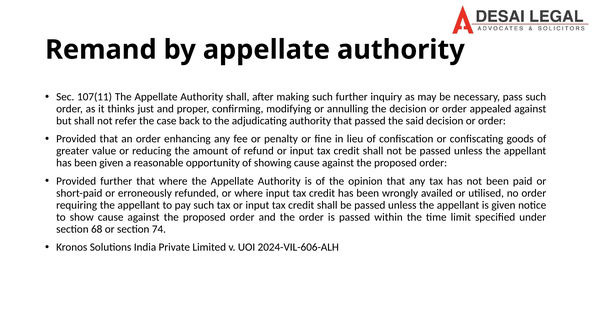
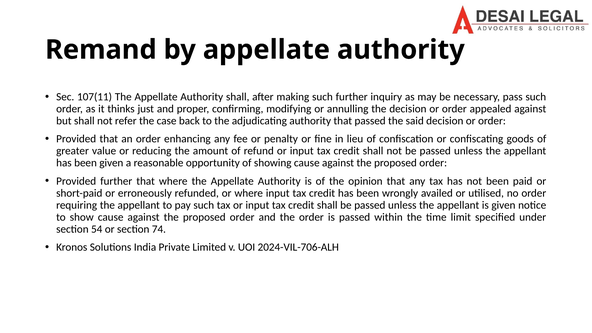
68: 68 -> 54
2024-VIL-606-ALH: 2024-VIL-606-ALH -> 2024-VIL-706-ALH
